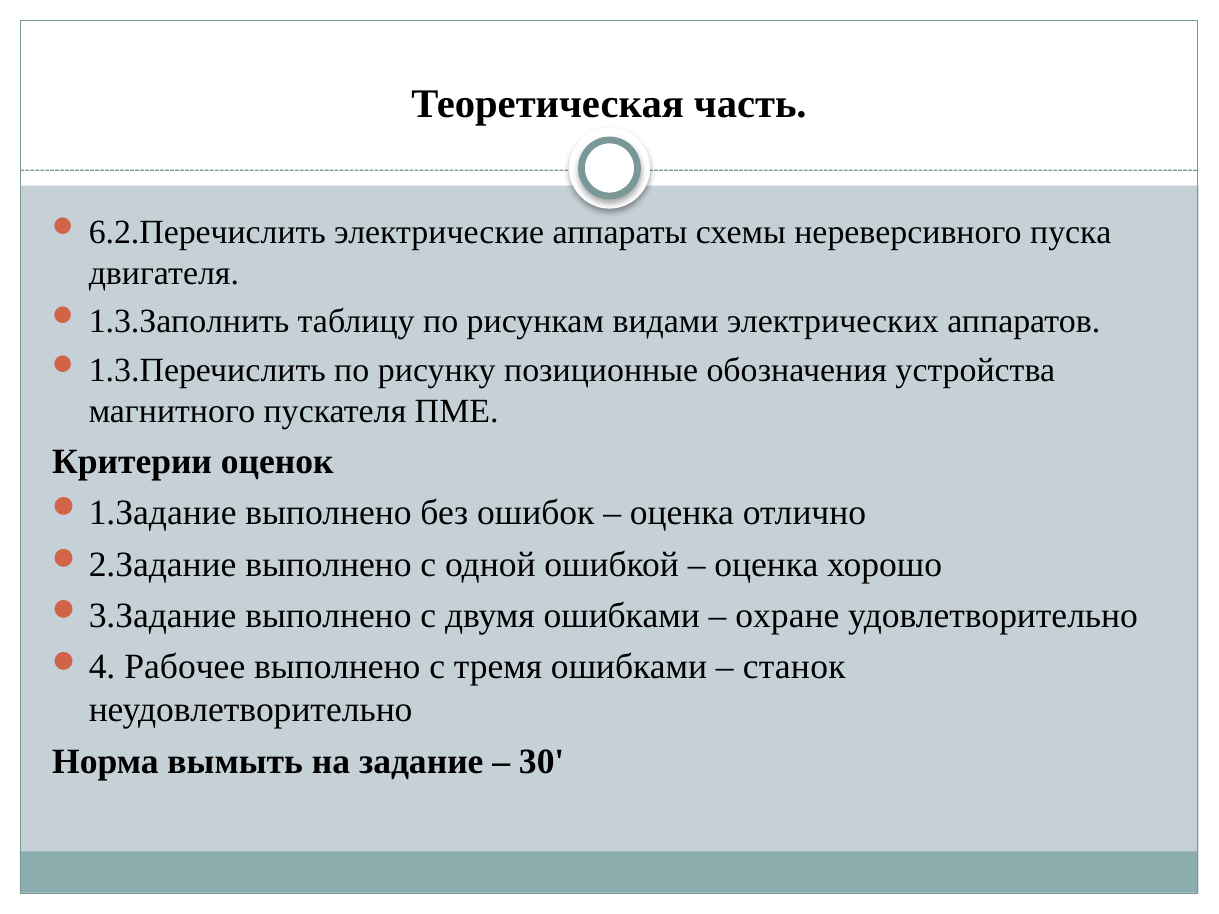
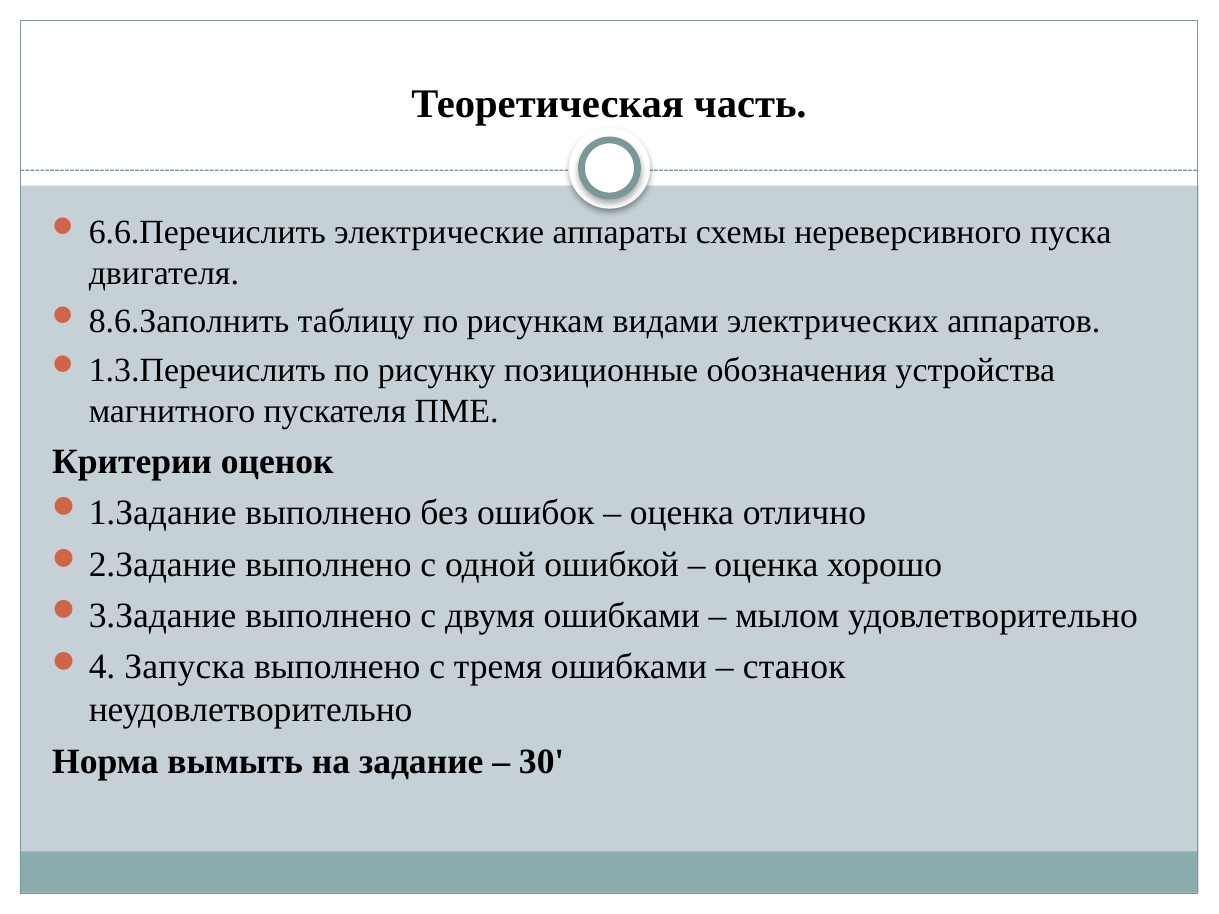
6.2.Перечислить: 6.2.Перечислить -> 6.6.Перечислить
1.3.Заполнить: 1.3.Заполнить -> 8.6.Заполнить
охране: охране -> мылом
Рабочее: Рабочее -> Запуска
